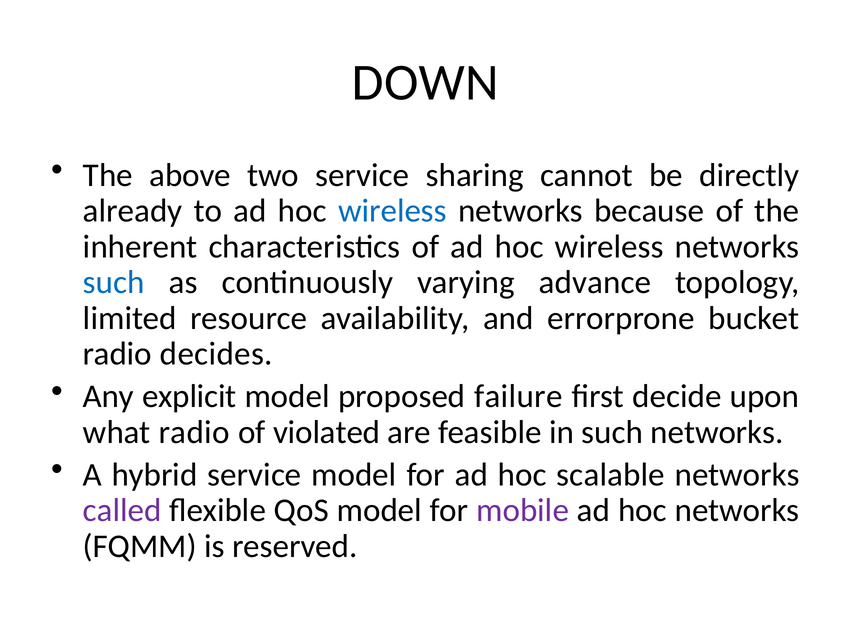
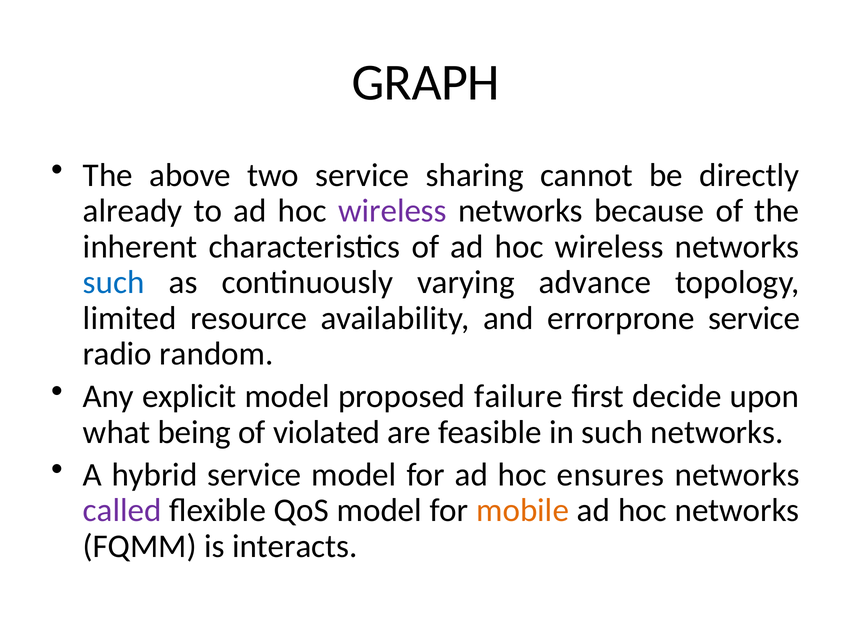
DOWN: DOWN -> GRAPH
wireless at (392, 211) colour: blue -> purple
errorprone bucket: bucket -> service
decides: decides -> random
what radio: radio -> being
scalable: scalable -> ensures
mobile colour: purple -> orange
reserved: reserved -> interacts
